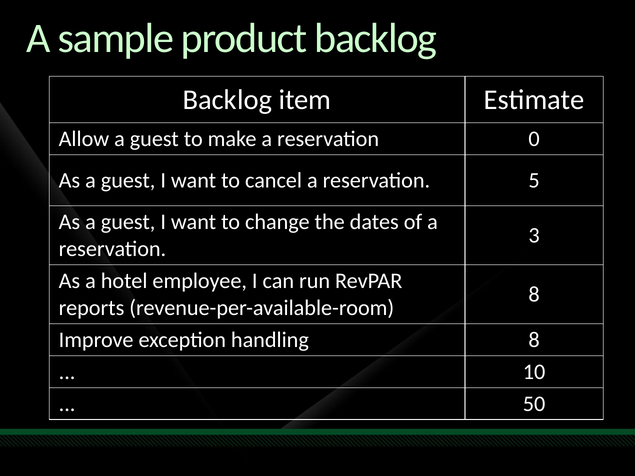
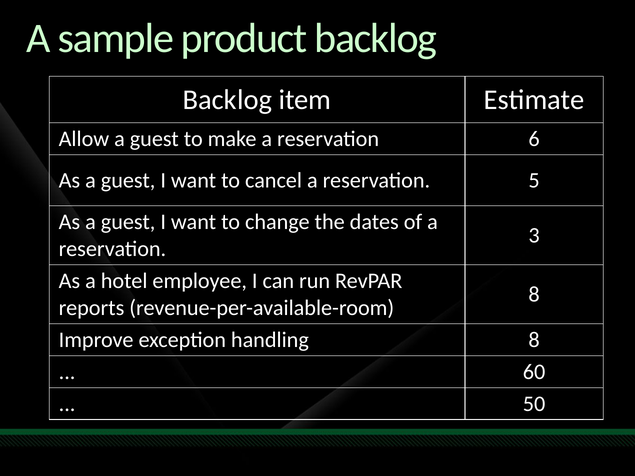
0: 0 -> 6
10: 10 -> 60
